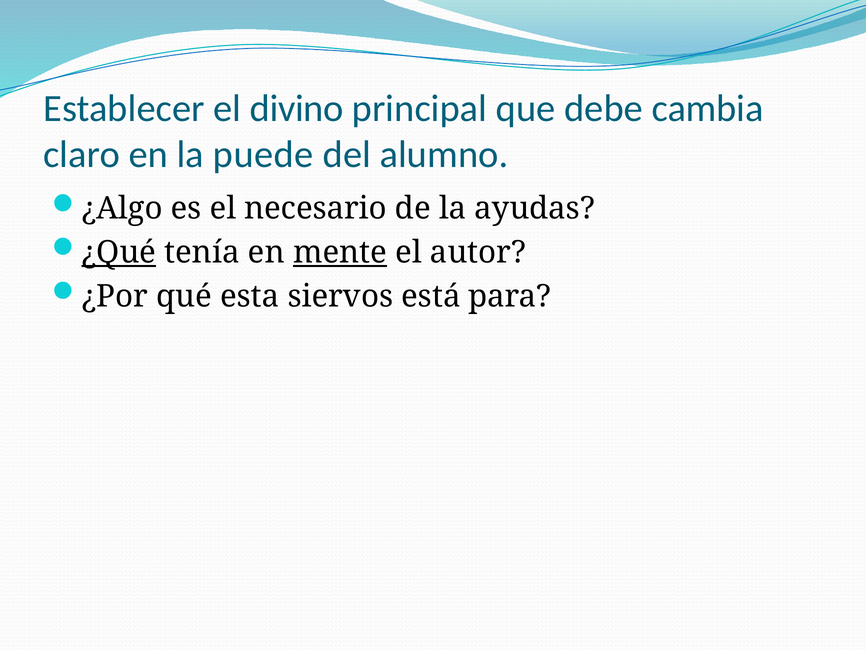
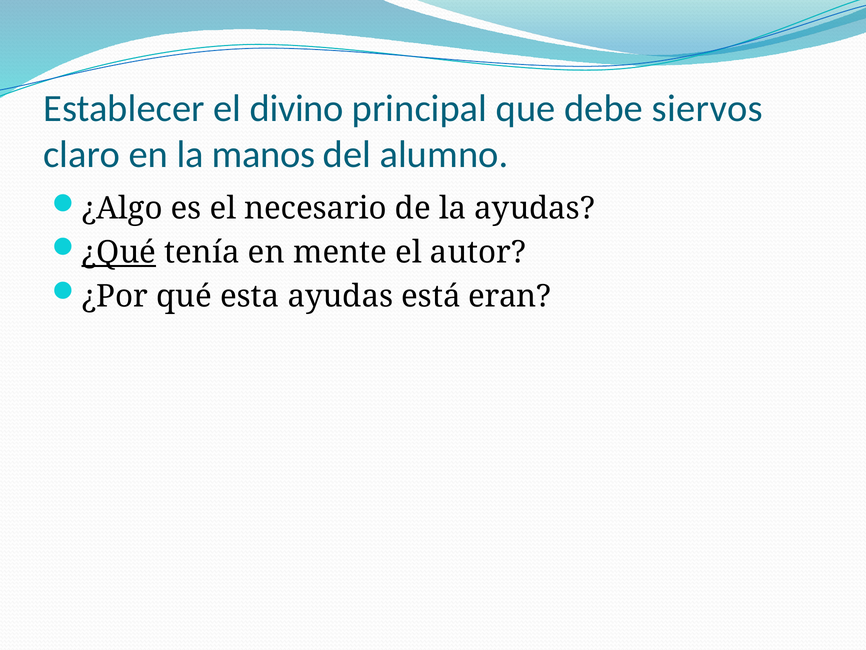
cambia: cambia -> siervos
puede: puede -> manos
mente underline: present -> none
esta siervos: siervos -> ayudas
para: para -> eran
